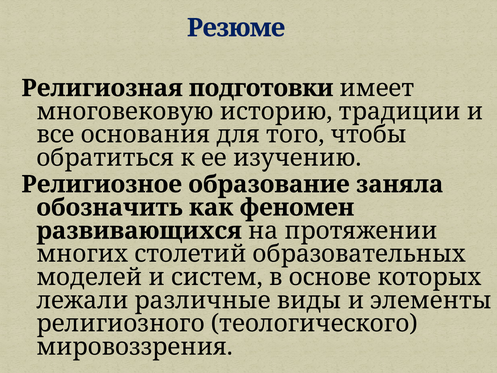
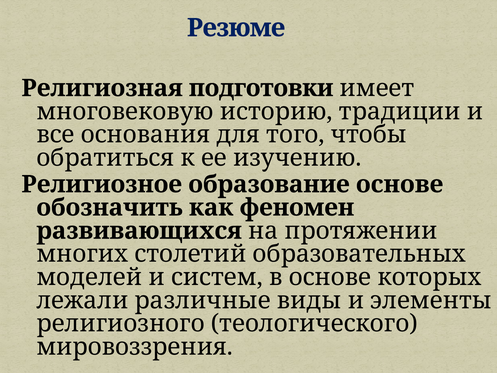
образование заняла: заняла -> основе
